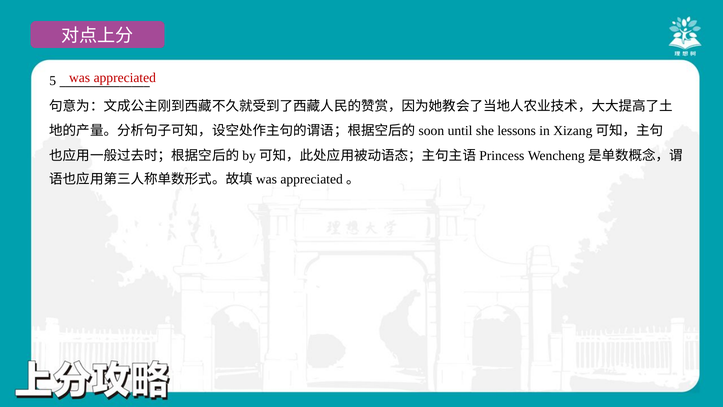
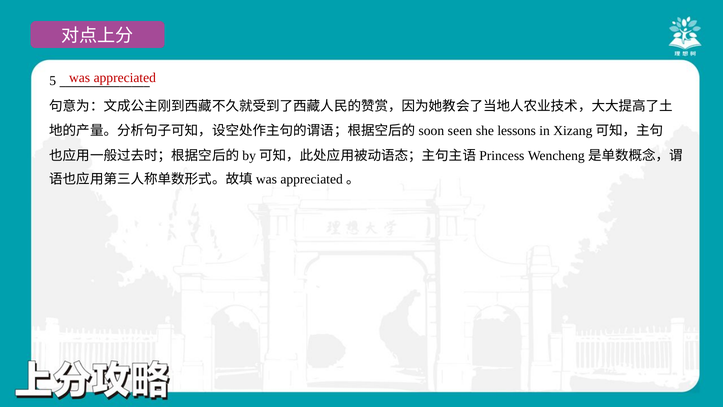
until: until -> seen
